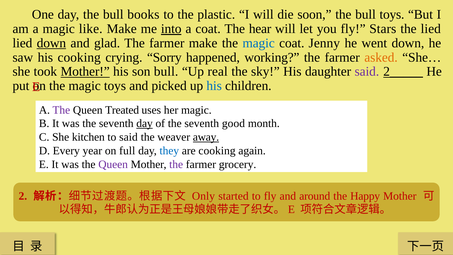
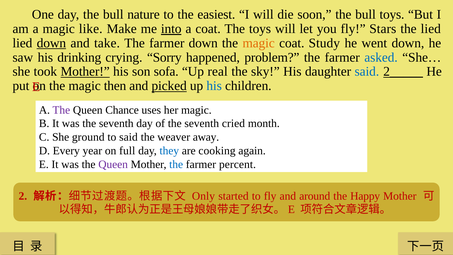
books: books -> nature
plastic: plastic -> easiest
The hear: hear -> toys
glad: glad -> take
farmer make: make -> down
magic at (259, 43) colour: blue -> orange
Jenny: Jenny -> Study
his cooking: cooking -> drinking
working: working -> problem
asked colour: orange -> blue
son bull: bull -> sofa
said at (367, 72) colour: purple -> blue
magic toys: toys -> then
picked underline: none -> present
Treated: Treated -> Chance
day at (145, 123) underline: present -> none
good: good -> cried
kitchen: kitchen -> ground
away underline: present -> none
the at (176, 164) colour: purple -> blue
grocery: grocery -> percent
